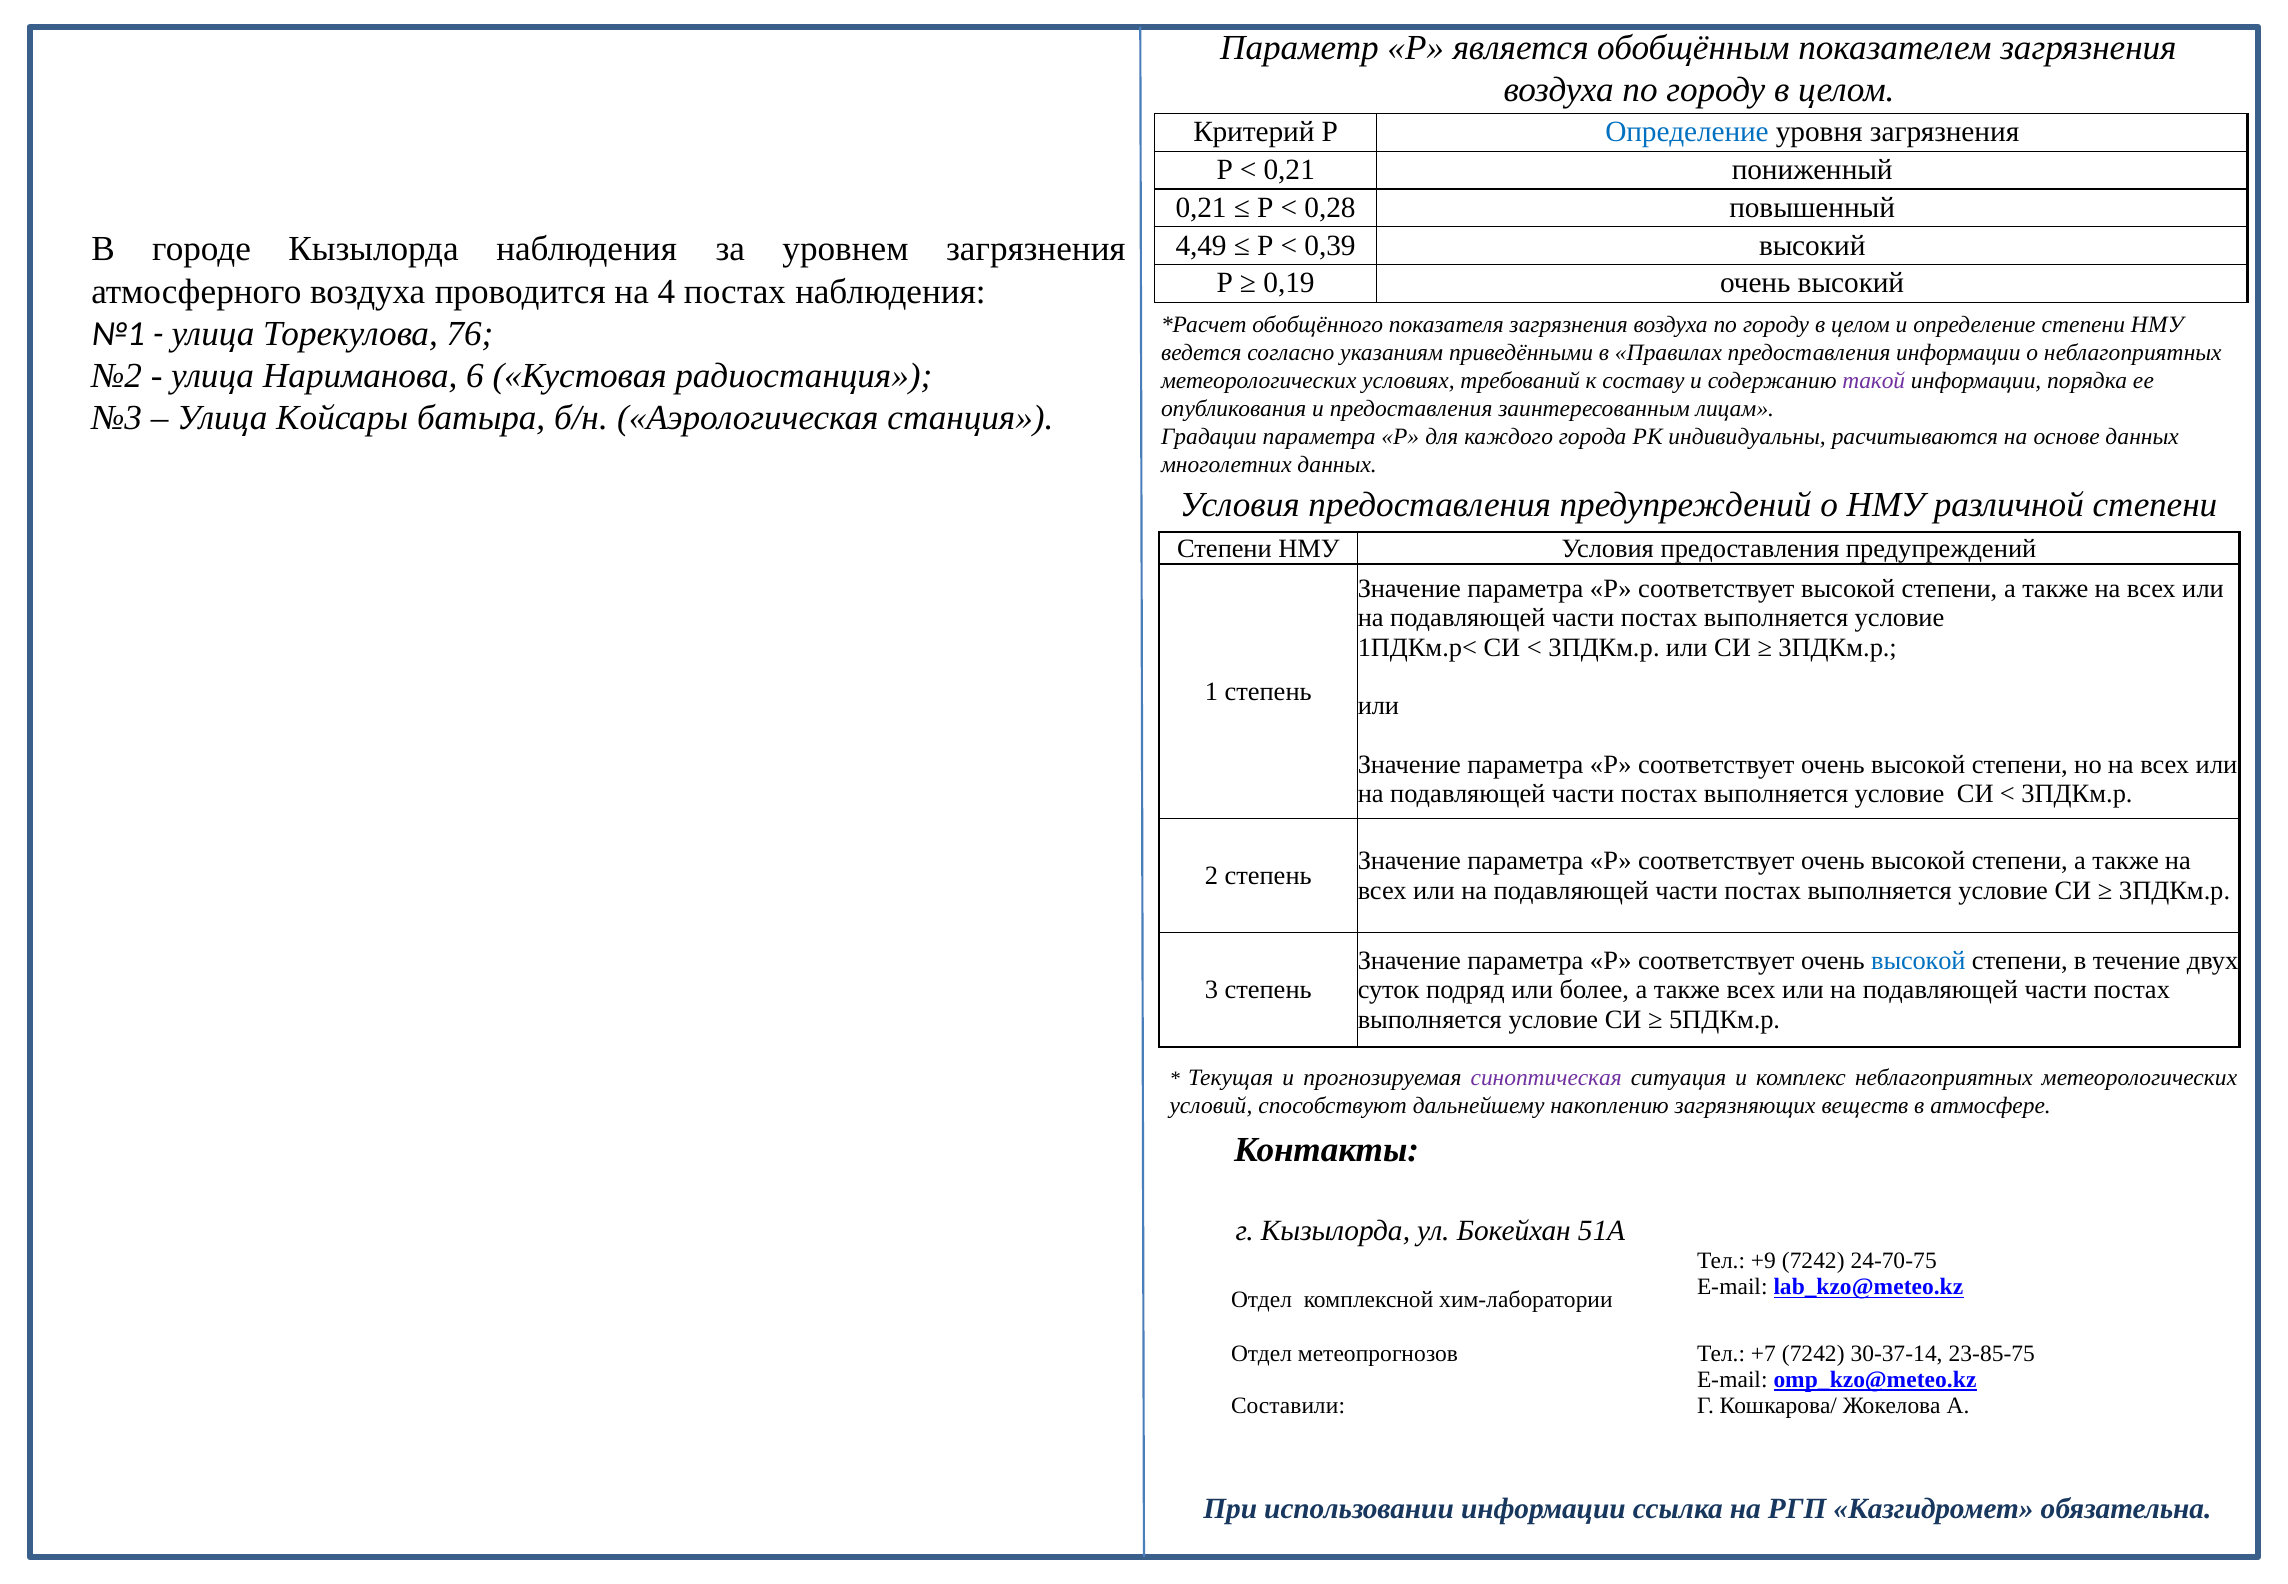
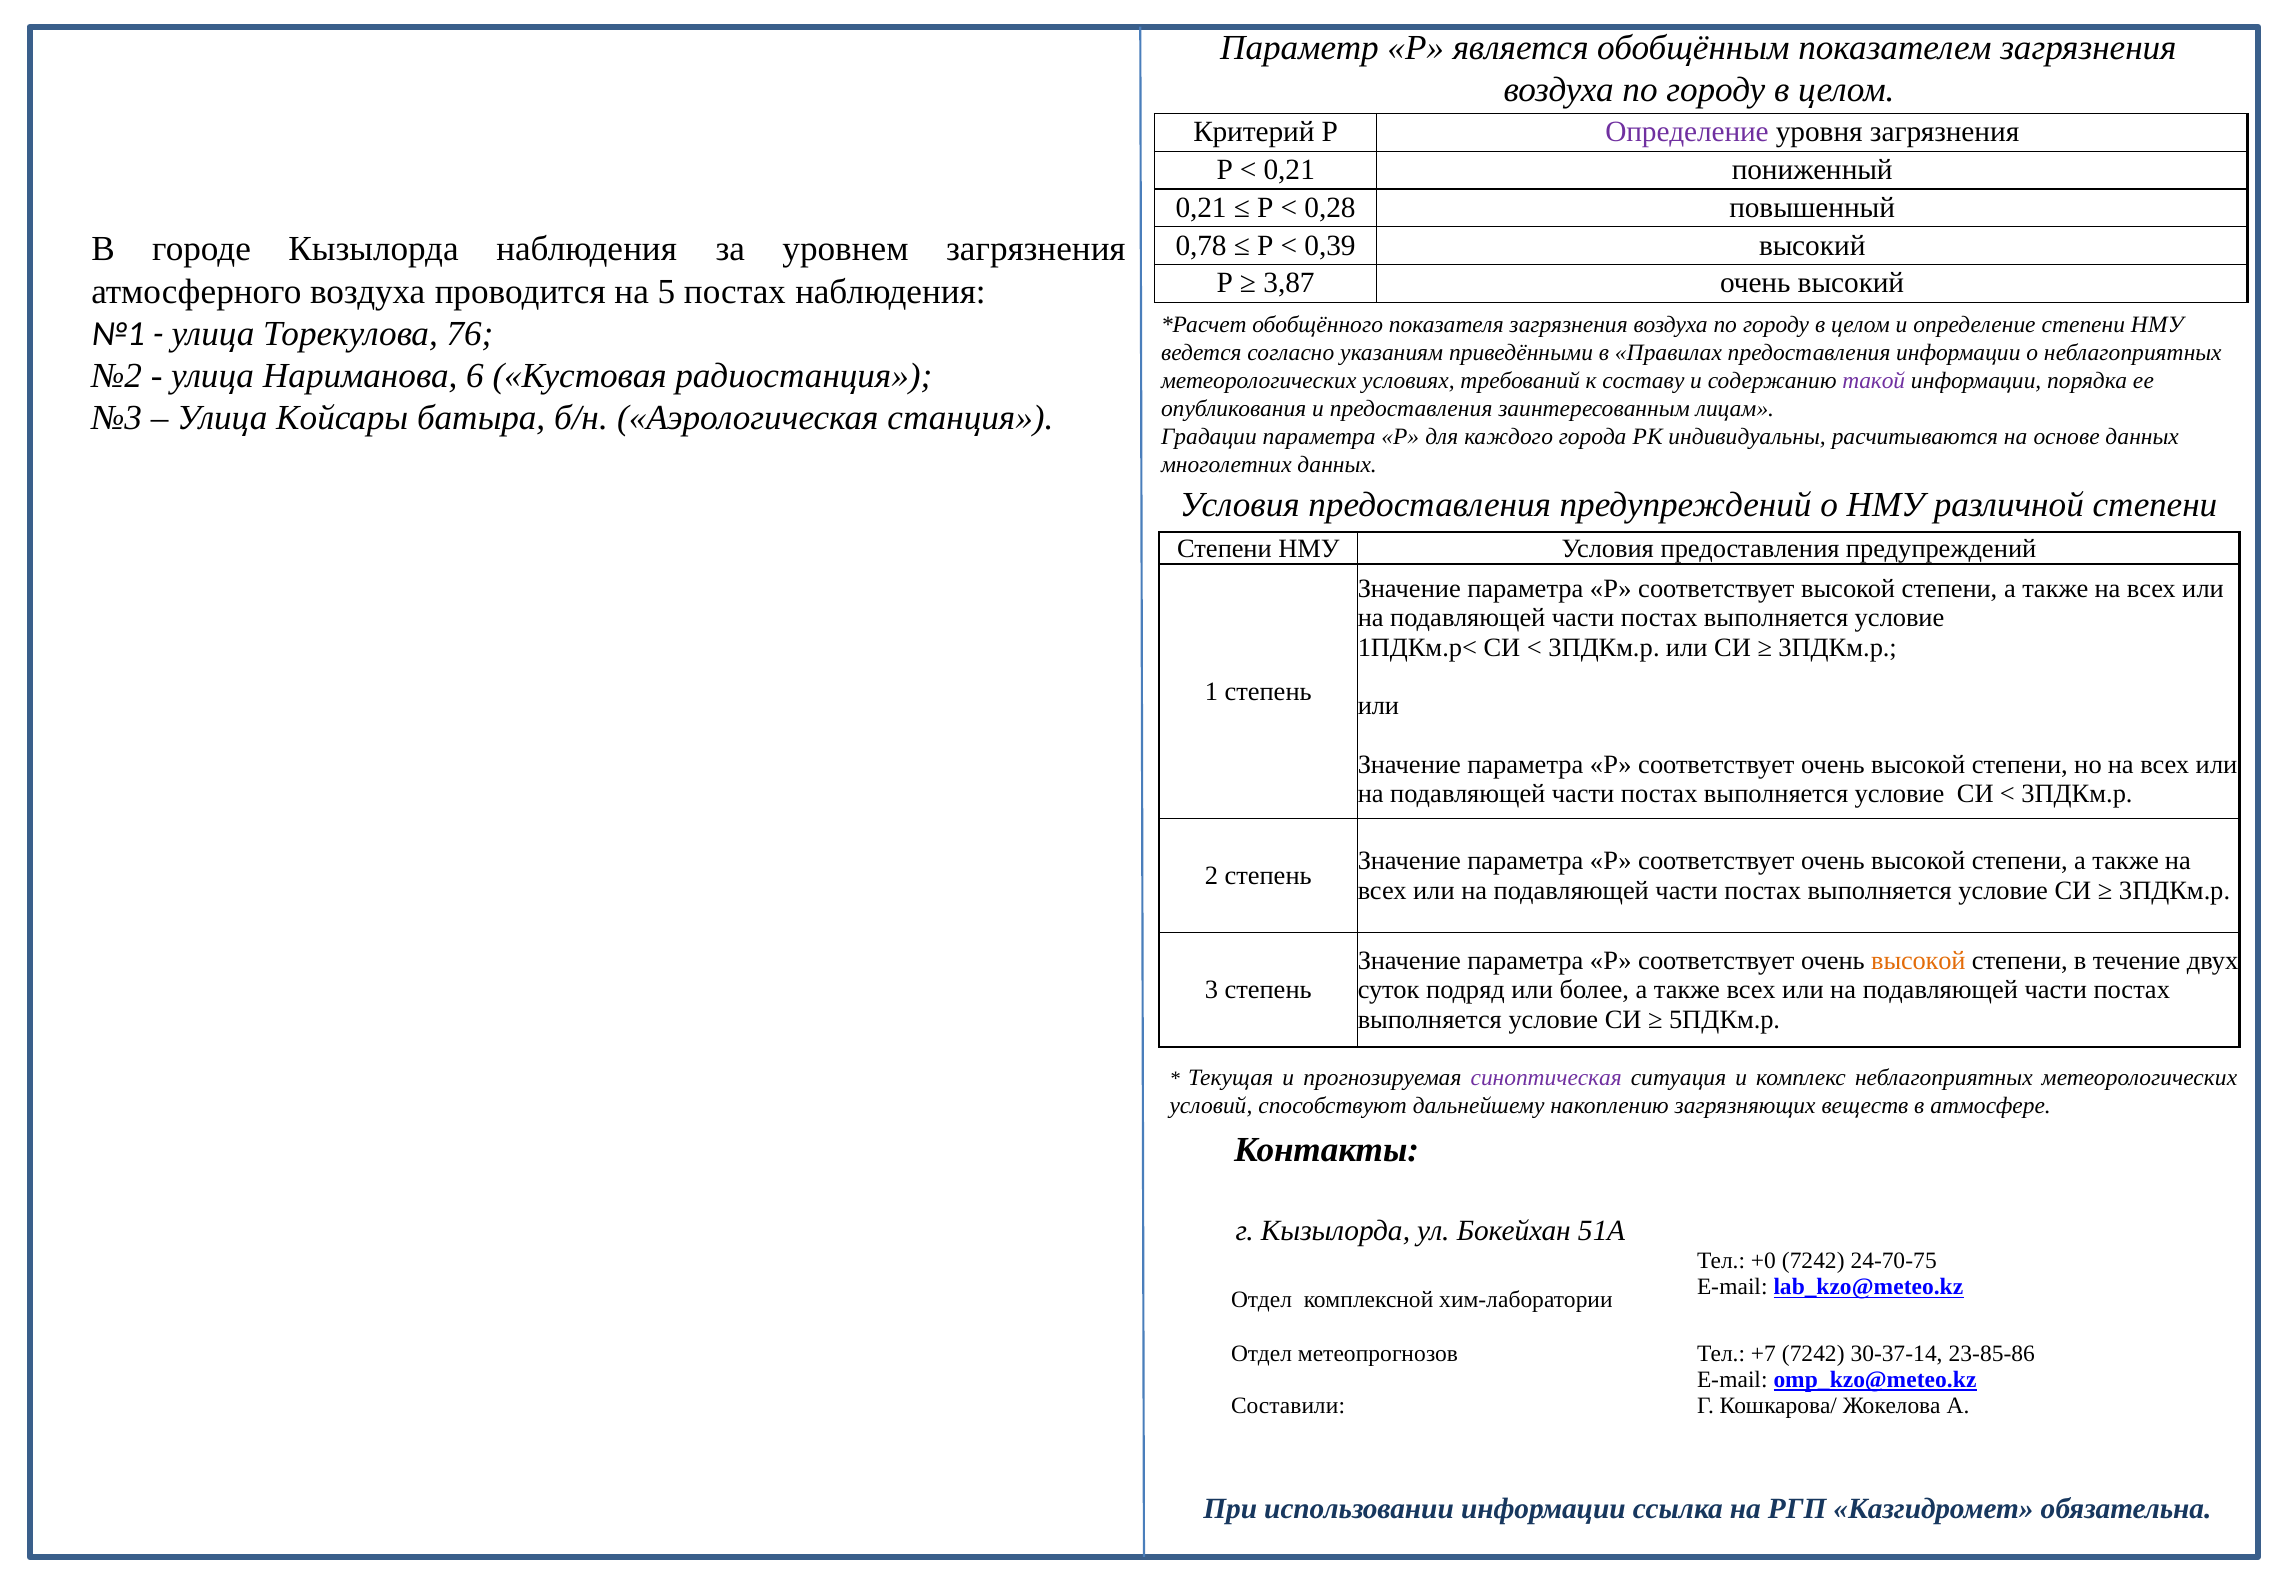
Определение at (1687, 132) colour: blue -> purple
4,49: 4,49 -> 0,78
0,19: 0,19 -> 3,87
4: 4 -> 5
высокой at (1918, 961) colour: blue -> orange
+9: +9 -> +0
23-85-75: 23-85-75 -> 23-85-86
